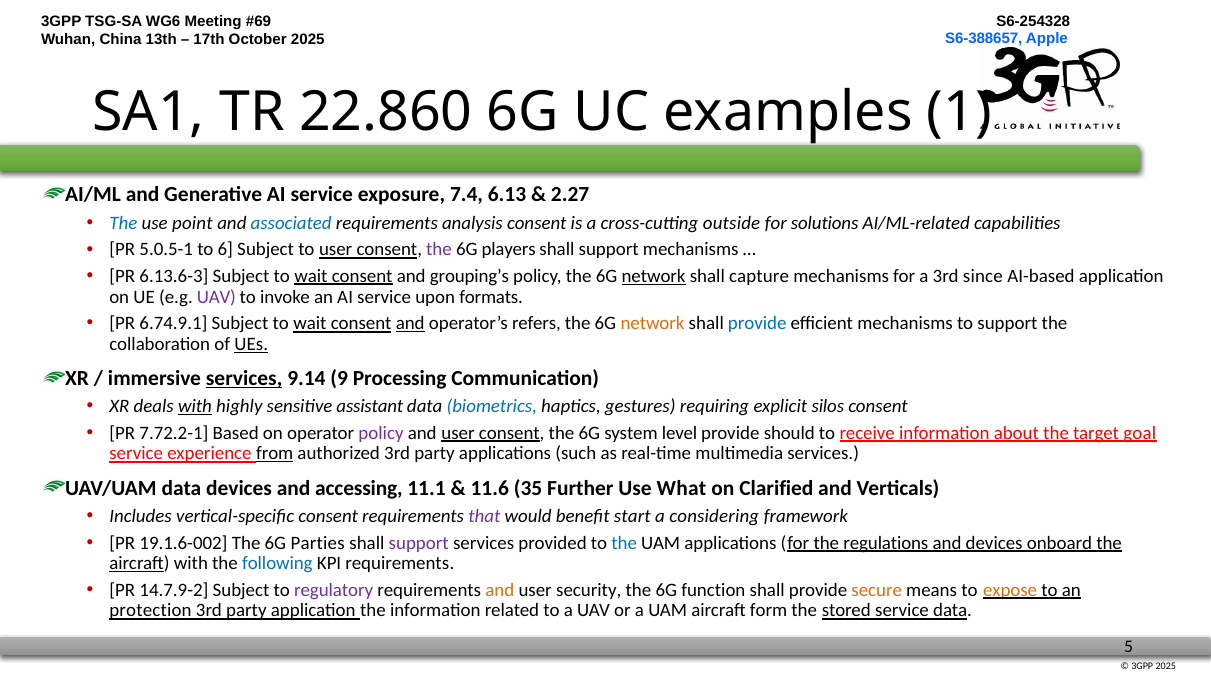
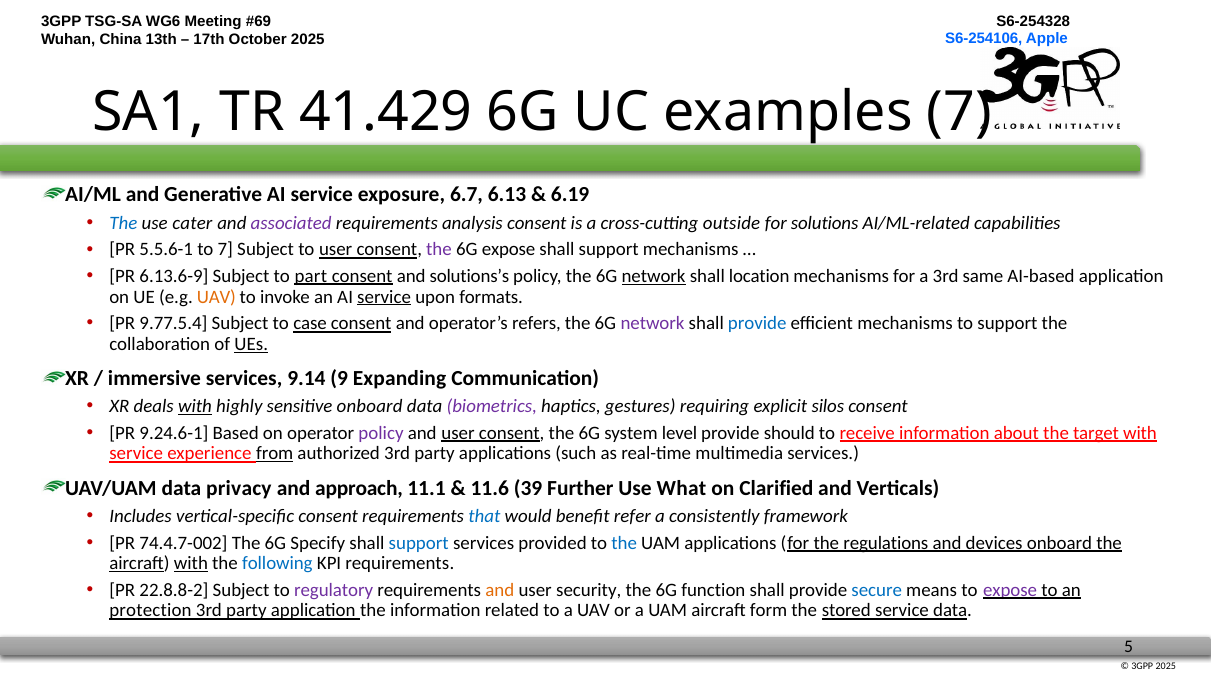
S6-388657: S6-388657 -> S6-254106
22.860: 22.860 -> 41.429
examples 1: 1 -> 7
7.4: 7.4 -> 6.7
2.27: 2.27 -> 6.19
point: point -> cater
associated colour: blue -> purple
5.0.5-1: 5.0.5-1 -> 5.5.6-1
to 6: 6 -> 7
6G players: players -> expose
6.13.6-3: 6.13.6-3 -> 6.13.6-9
wait at (311, 276): wait -> part
grouping’s: grouping’s -> solutions’s
capture: capture -> location
since: since -> same
UAV at (216, 297) colour: purple -> orange
service at (384, 297) underline: none -> present
6.74.9.1: 6.74.9.1 -> 9.77.5.4
wait at (310, 324): wait -> case
and at (410, 324) underline: present -> none
network at (653, 324) colour: orange -> purple
services at (244, 378) underline: present -> none
Processing: Processing -> Expanding
sensitive assistant: assistant -> onboard
biometrics colour: blue -> purple
7.72.2-1: 7.72.2-1 -> 9.24.6-1
target goal: goal -> with
data devices: devices -> privacy
accessing: accessing -> approach
35: 35 -> 39
that colour: purple -> blue
start: start -> refer
considering: considering -> consistently
19.1.6-002: 19.1.6-002 -> 74.4.7-002
Parties: Parties -> Specify
support at (419, 543) colour: purple -> blue
with at (191, 564) underline: none -> present
14.7.9-2: 14.7.9-2 -> 22.8.8-2
secure colour: orange -> blue
expose at (1010, 590) colour: orange -> purple
